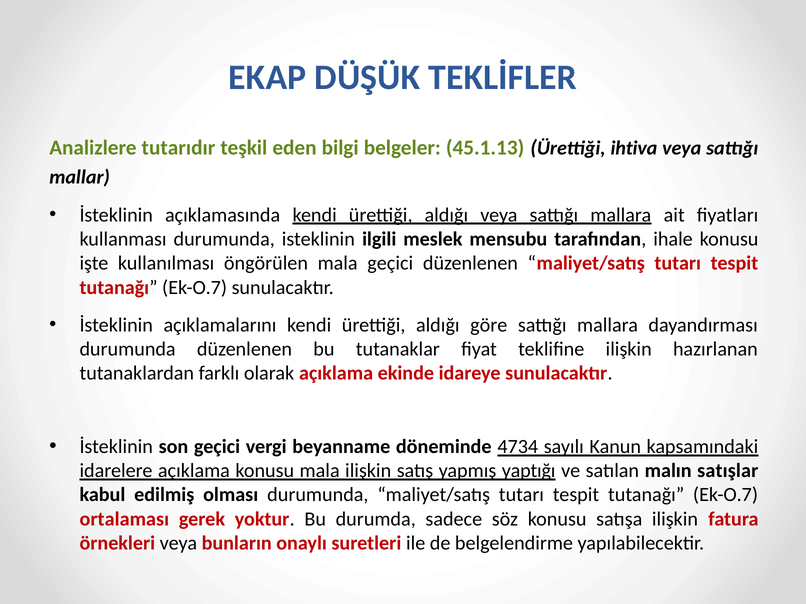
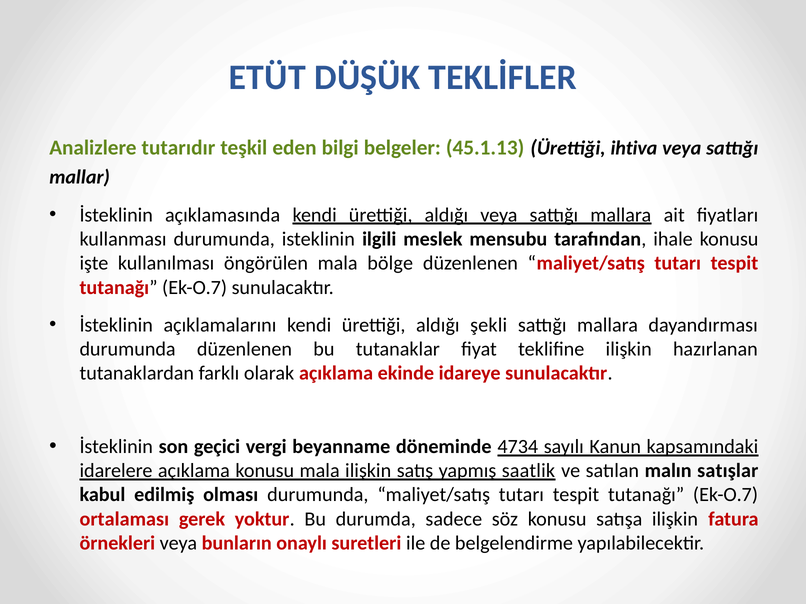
EKAP: EKAP -> ETÜT
mala geçici: geçici -> bölge
göre: göre -> şekli
yaptığı: yaptığı -> saatlik
